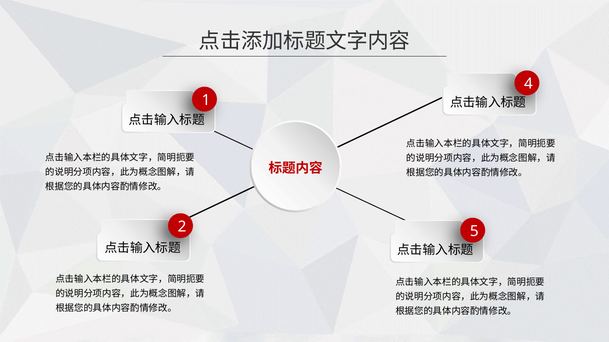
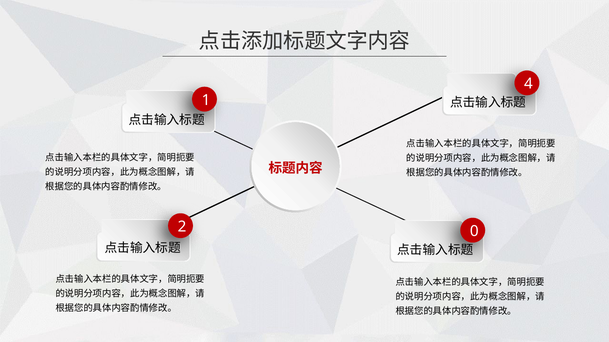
5: 5 -> 0
